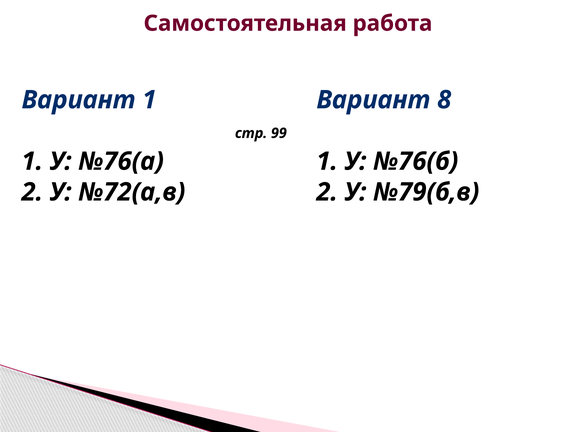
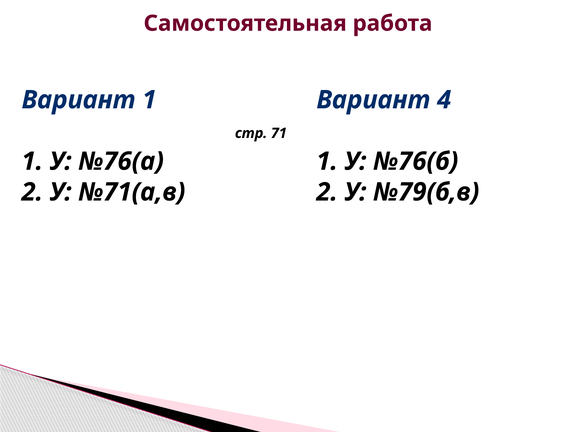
8: 8 -> 4
99: 99 -> 71
№72(а,в: №72(а,в -> №71(а,в
